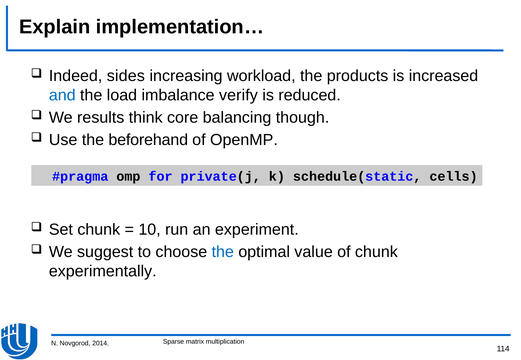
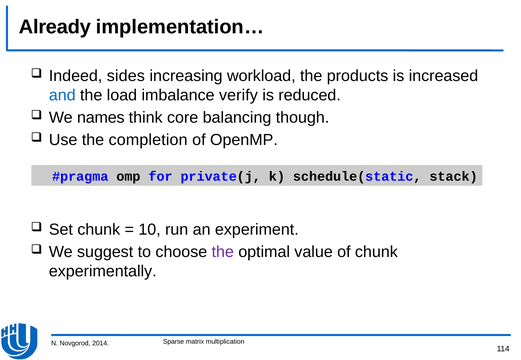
Explain: Explain -> Already
results: results -> names
beforehand: beforehand -> completion
cells: cells -> stack
the at (223, 252) colour: blue -> purple
